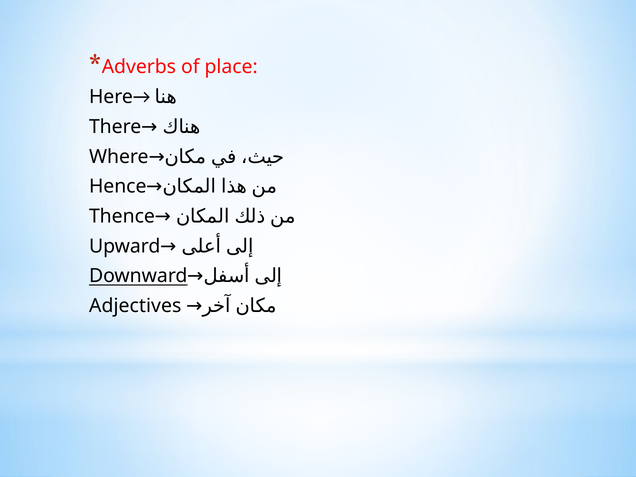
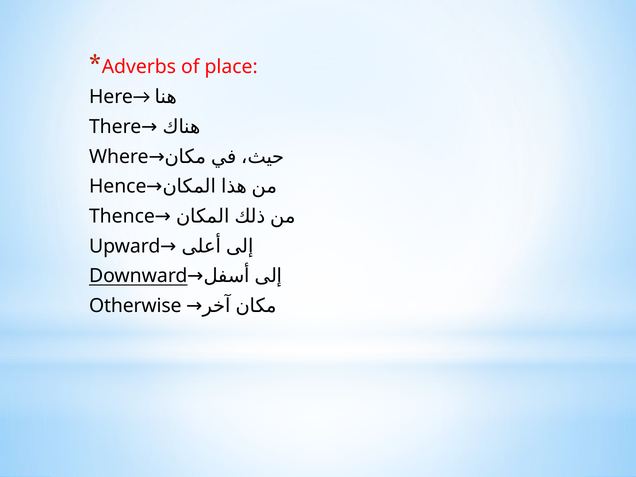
Adjectives: Adjectives -> Otherwise
